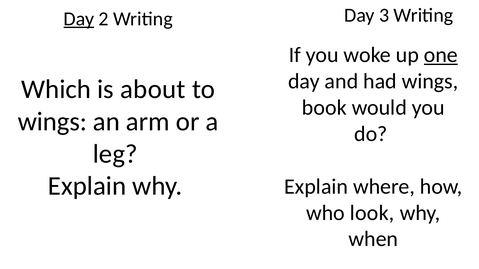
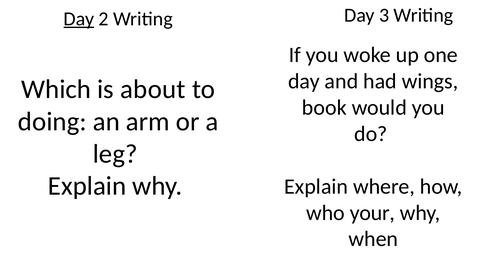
one underline: present -> none
wings at (52, 122): wings -> doing
look: look -> your
